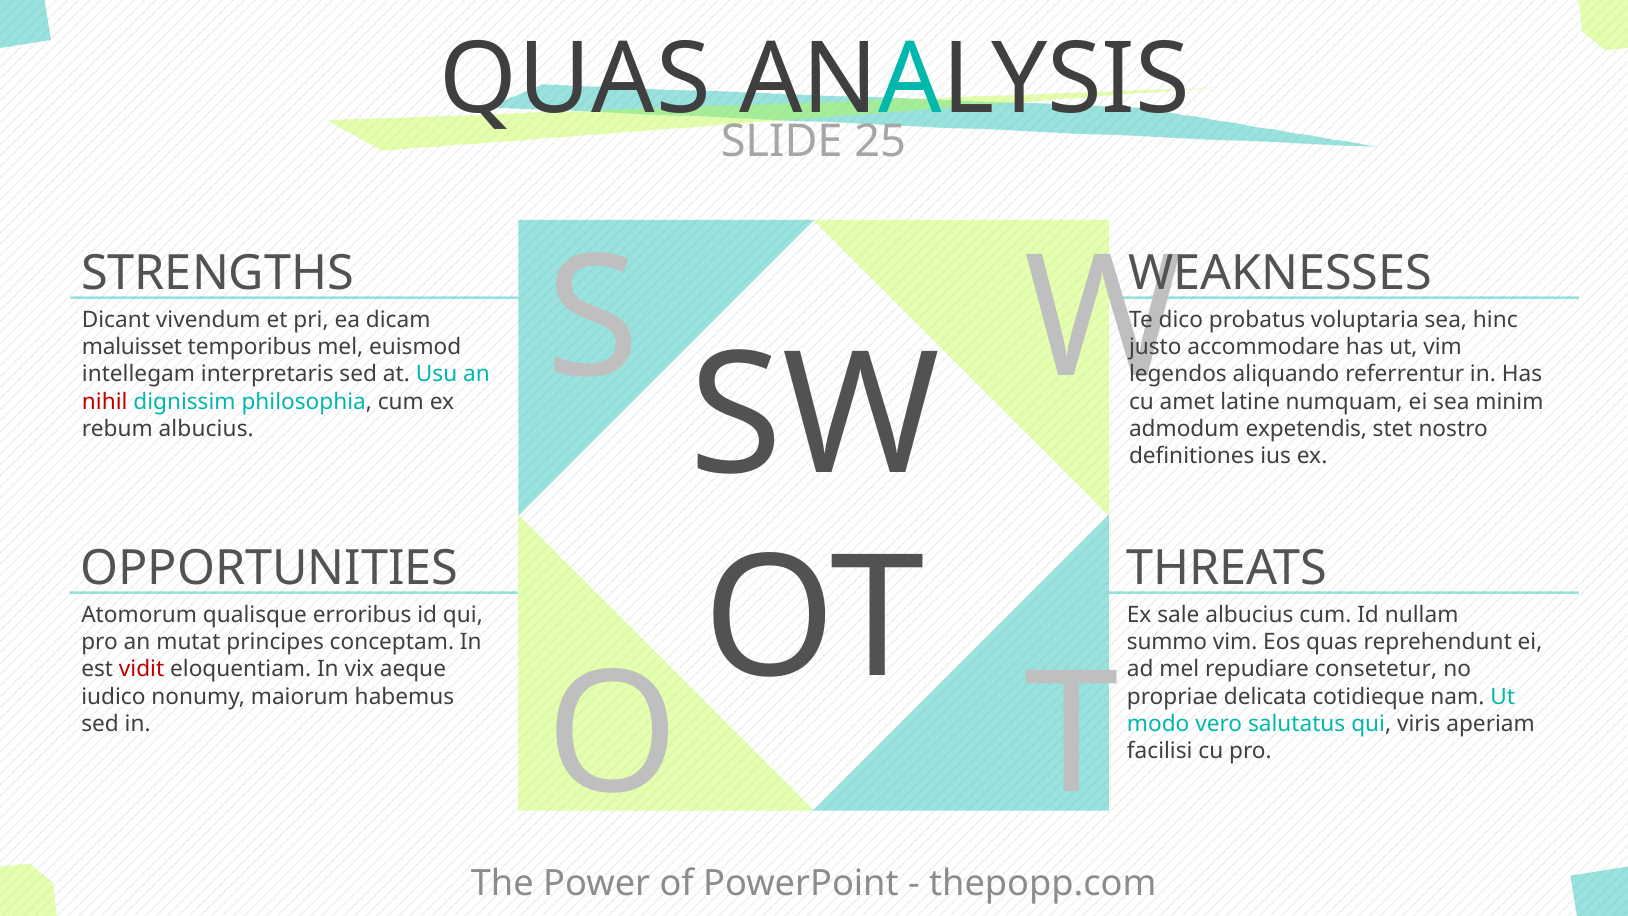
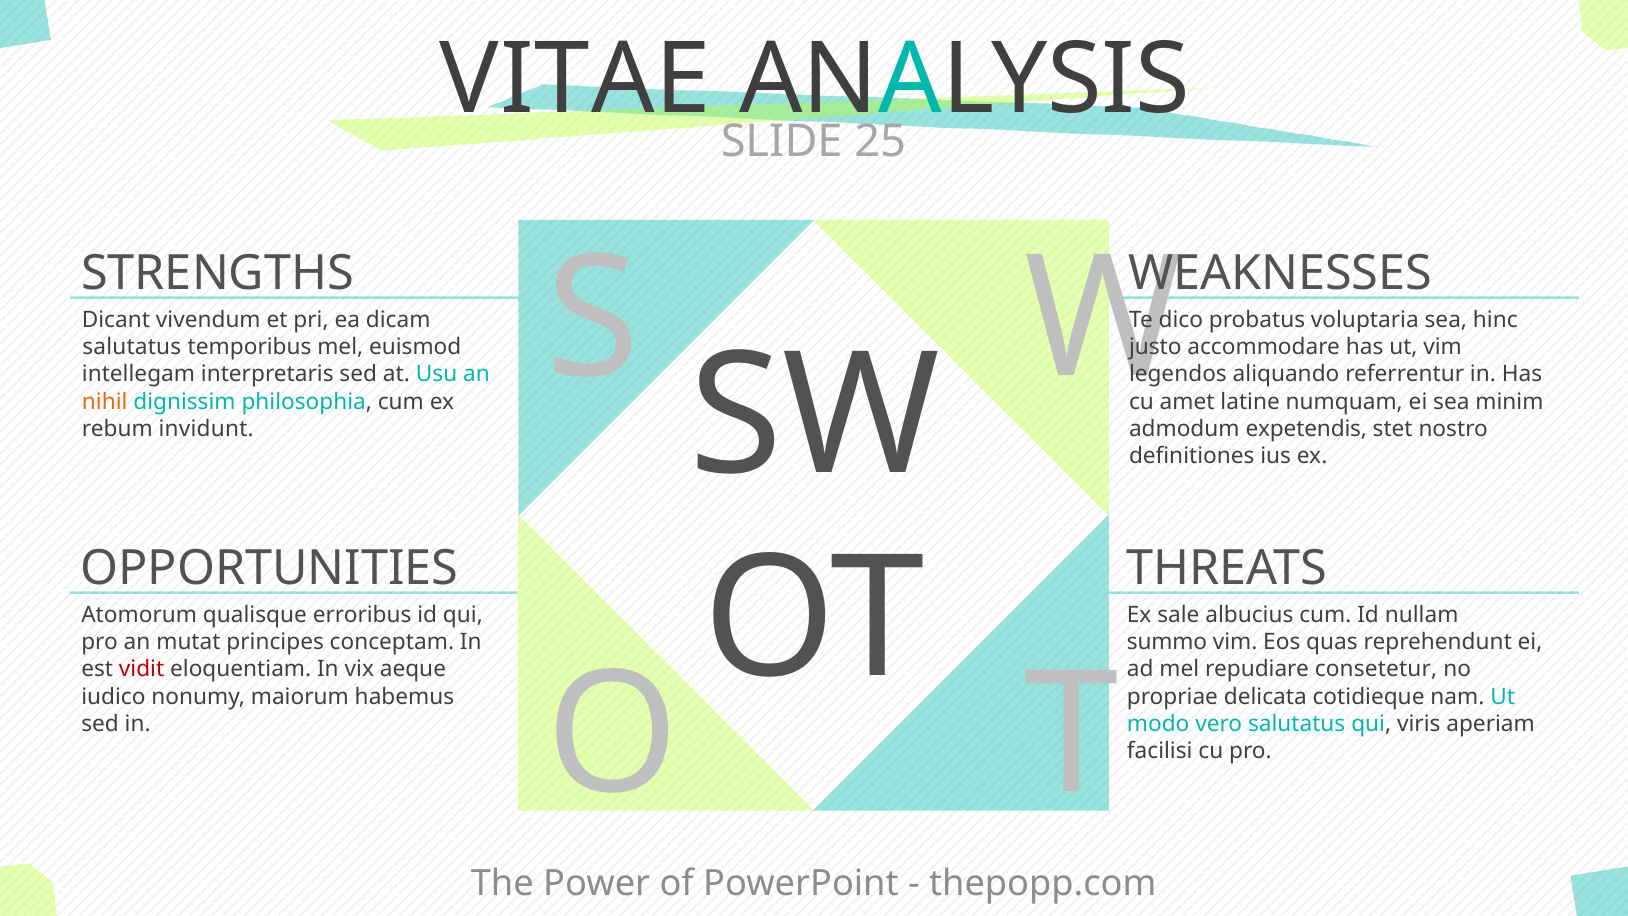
QUAS at (575, 79): QUAS -> VITAE
maluisset at (132, 347): maluisset -> salutatus
nihil colour: red -> orange
rebum albucius: albucius -> invidunt
